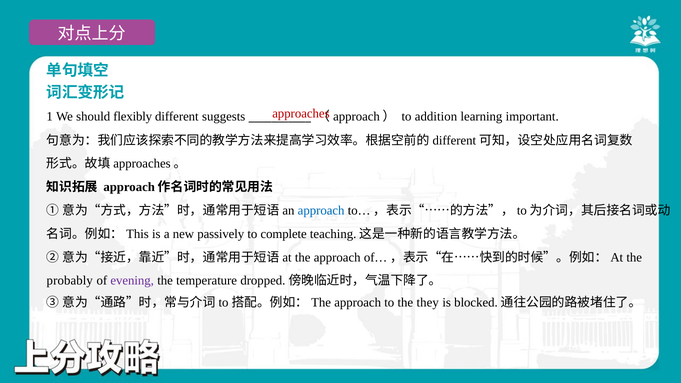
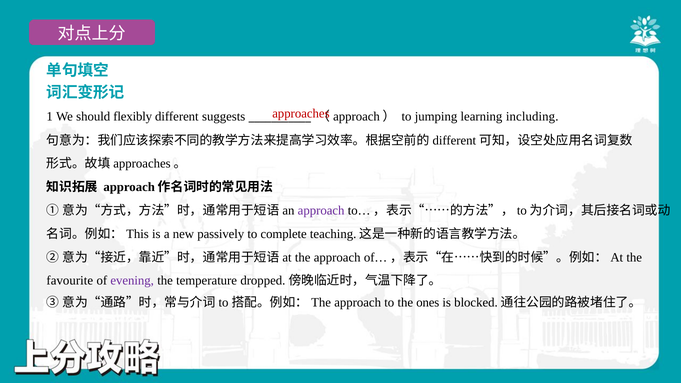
addition: addition -> jumping
important: important -> including
approach at (321, 211) colour: blue -> purple
probably: probably -> favourite
they: they -> ones
